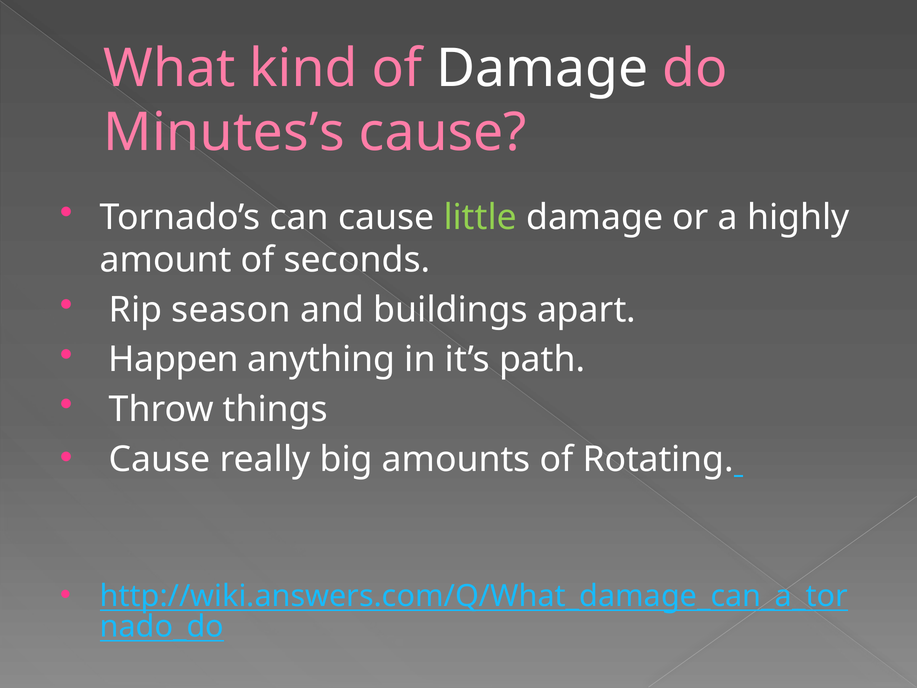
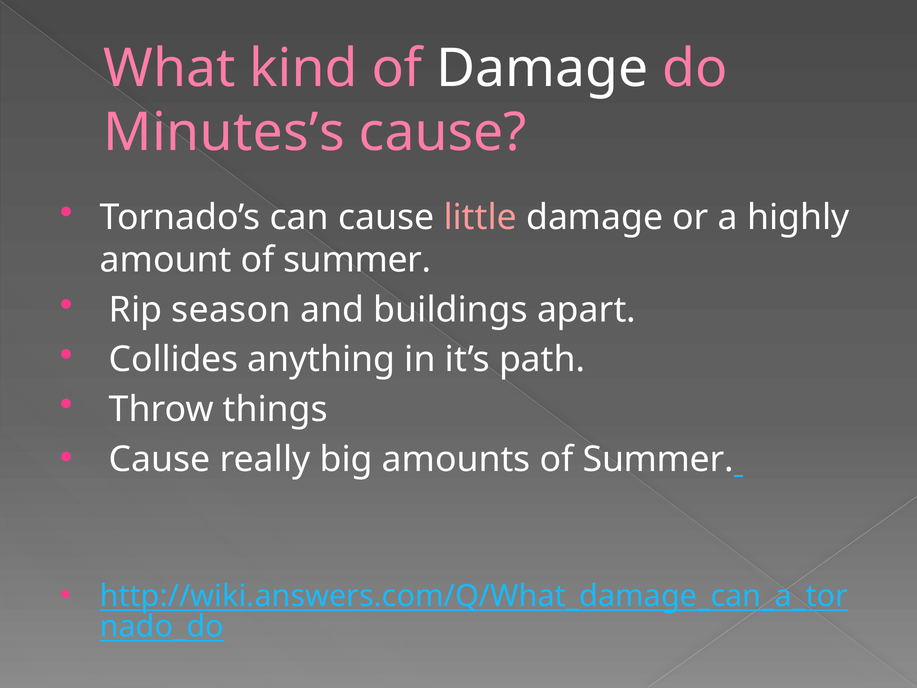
little colour: light green -> pink
amount of seconds: seconds -> summer
Happen: Happen -> Collides
amounts of Rotating: Rotating -> Summer
